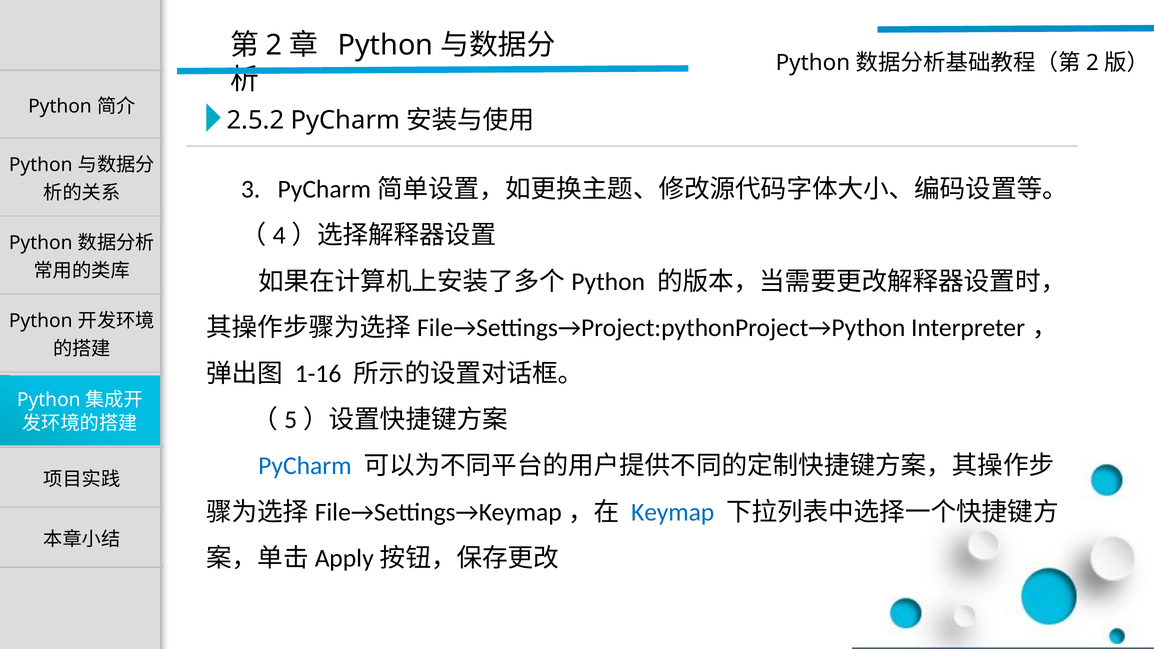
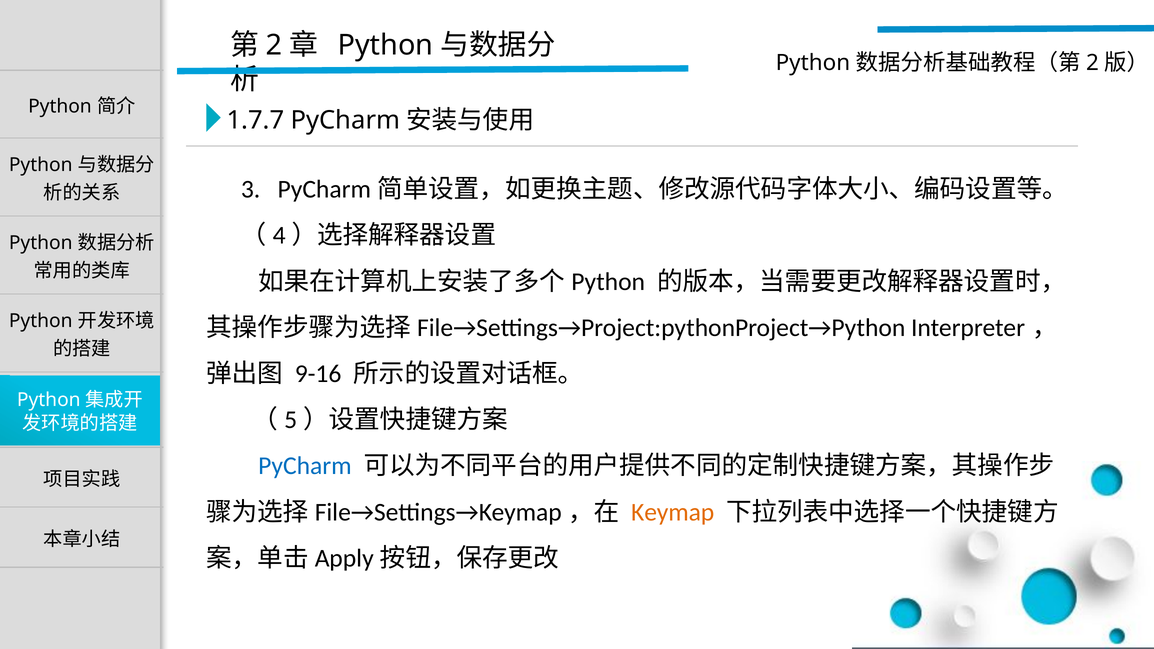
2.5.2: 2.5.2 -> 1.7.7
1-16: 1-16 -> 9-16
Keymap colour: blue -> orange
